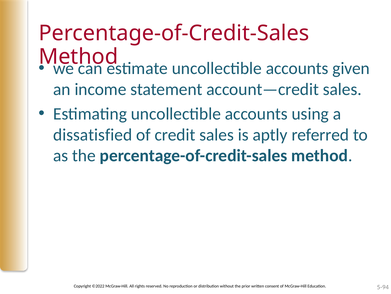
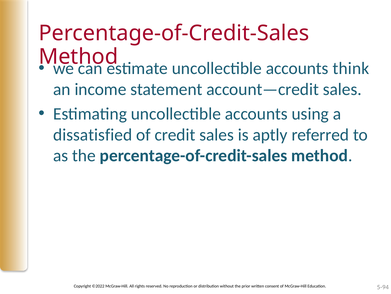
given: given -> think
